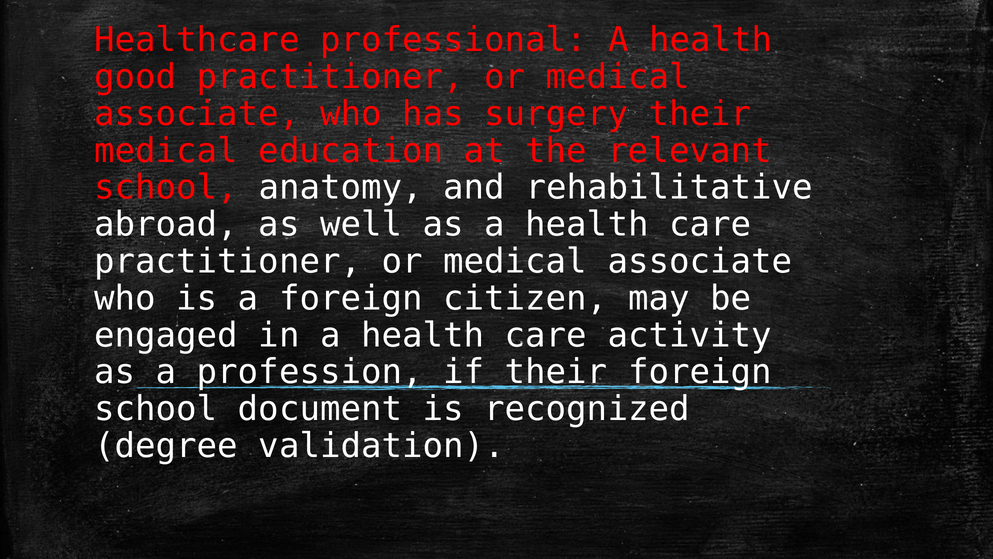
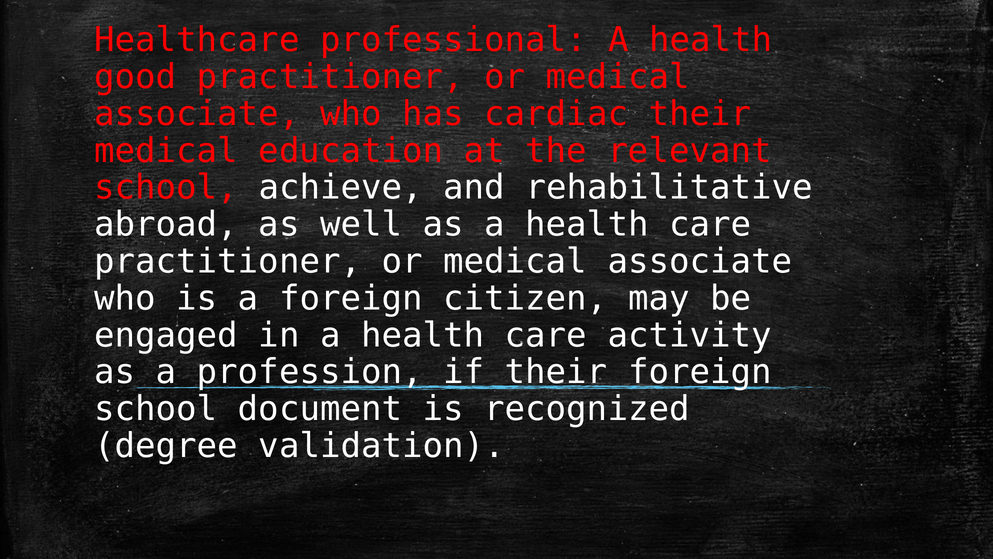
surgery: surgery -> cardiac
anatomy: anatomy -> achieve
